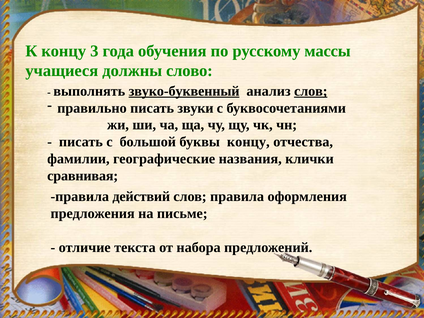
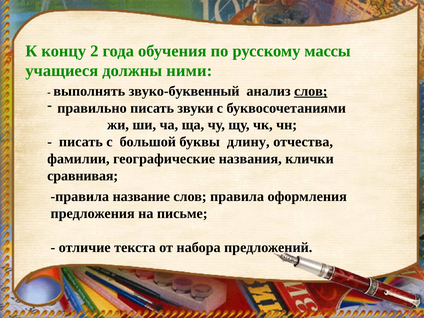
3: 3 -> 2
слово: слово -> ними
звуко-буквенный underline: present -> none
буквы концу: концу -> длину
действий: действий -> название
